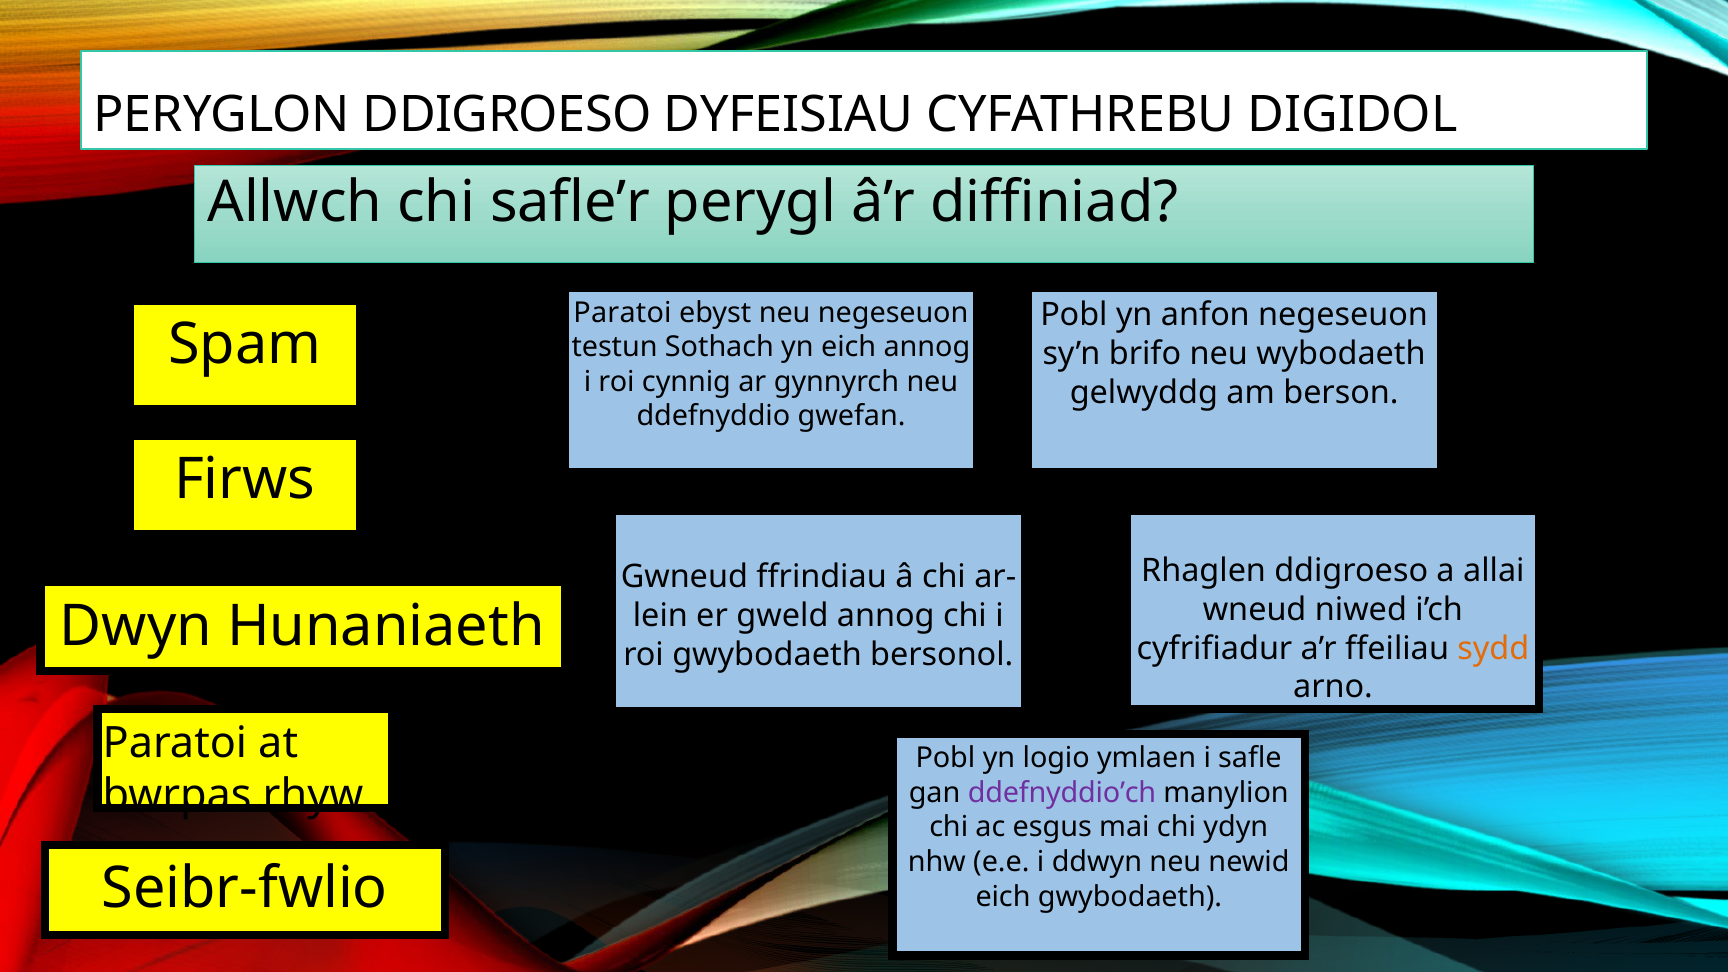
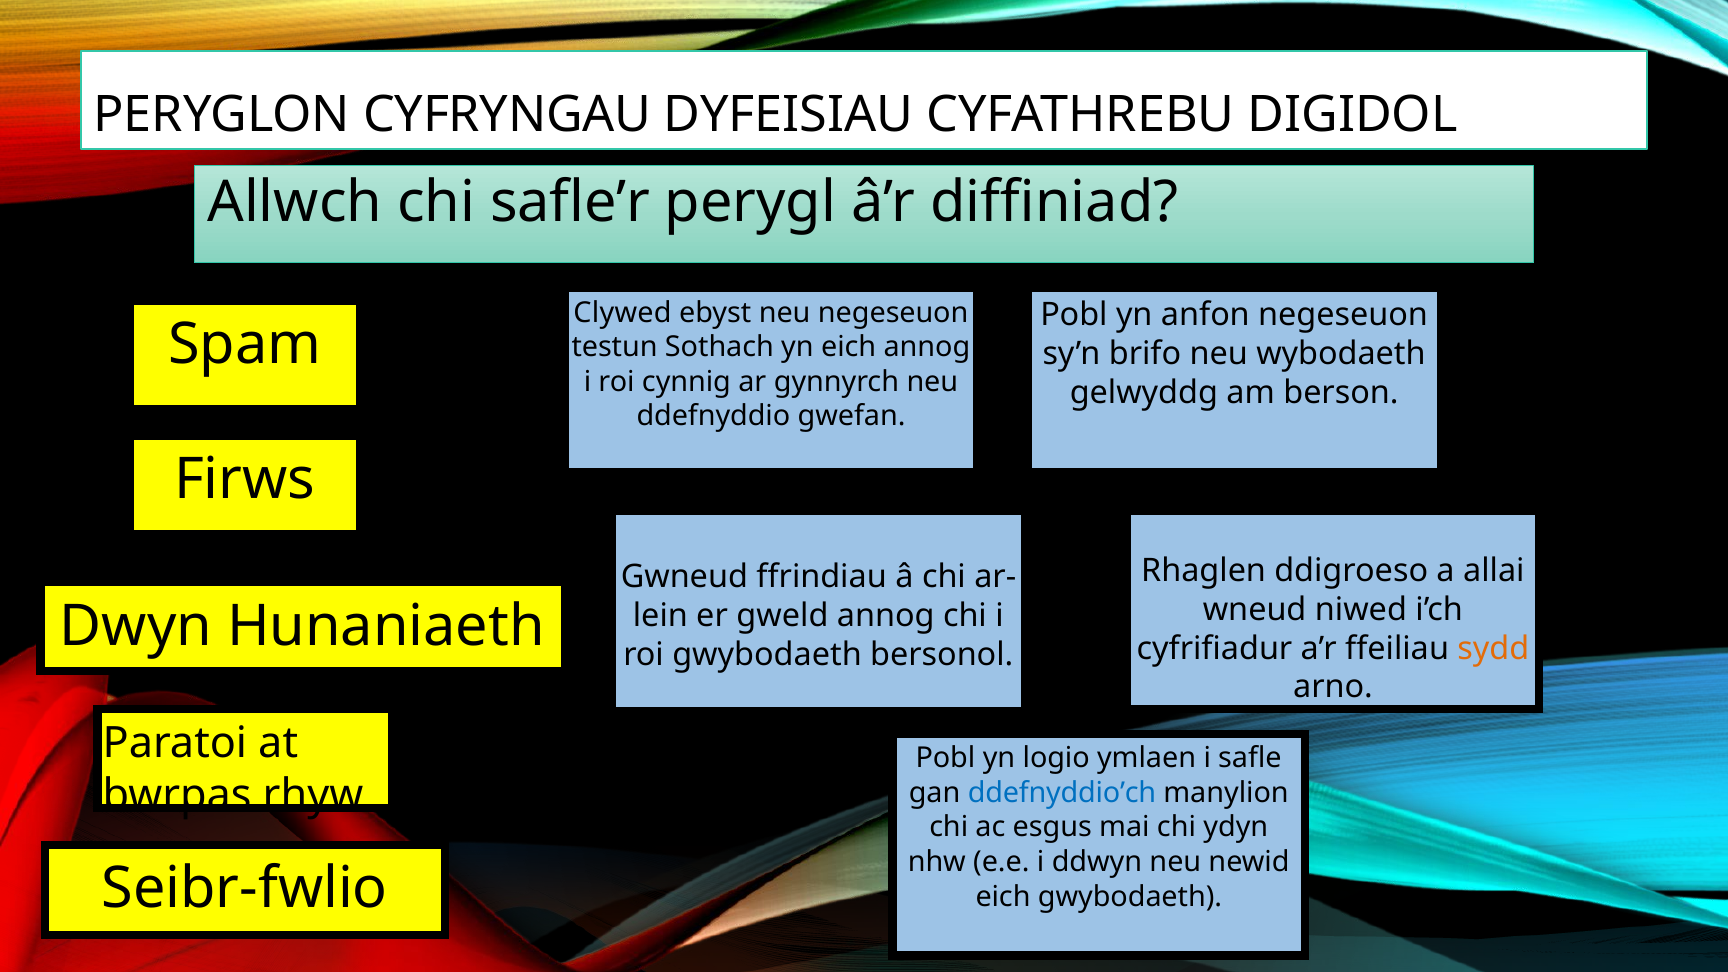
PERYGLON DDIGROESO: DDIGROESO -> CYFRYNGAU
Paratoi at (623, 313): Paratoi -> Clywed
ddefnyddio’ch colour: purple -> blue
